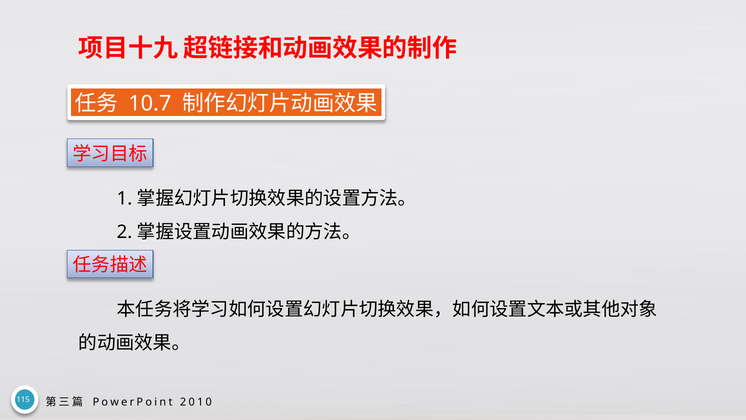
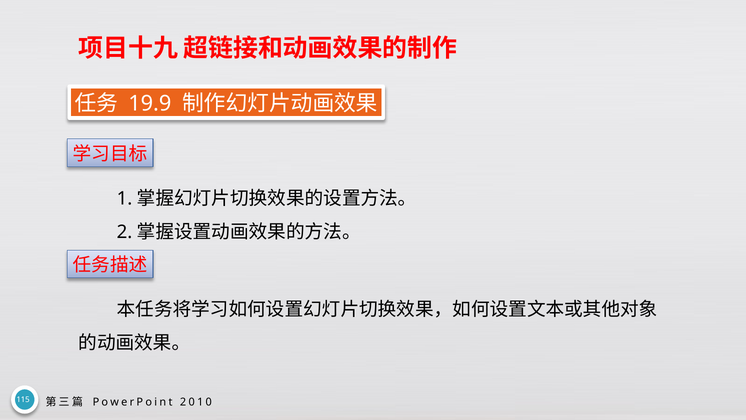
10.7: 10.7 -> 19.9
